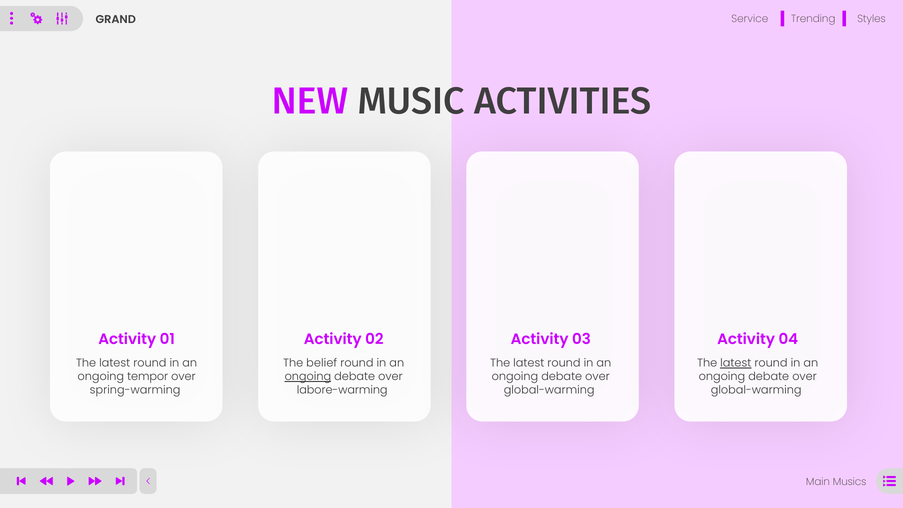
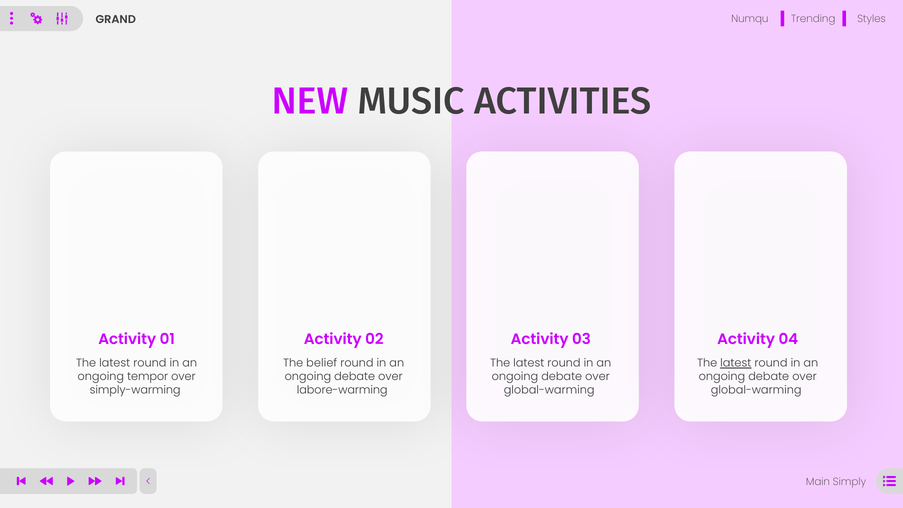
Service: Service -> Numqu
ongoing at (308, 377) underline: present -> none
spring-warming: spring-warming -> simply-warming
Musics: Musics -> Simply
